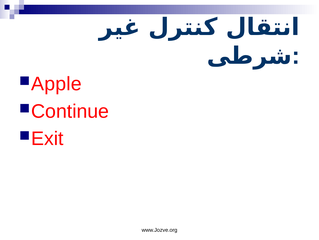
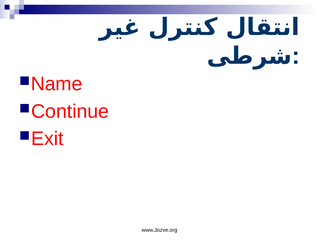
Apple: Apple -> Name
